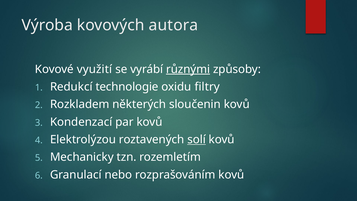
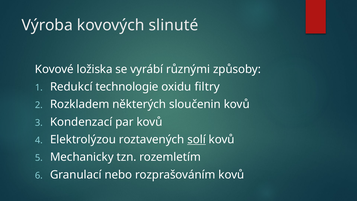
autora: autora -> slinuté
využití: využití -> ložiska
různými underline: present -> none
